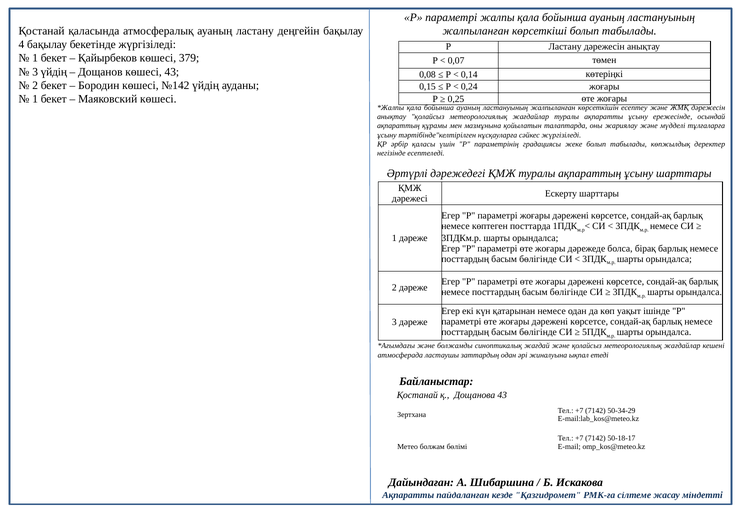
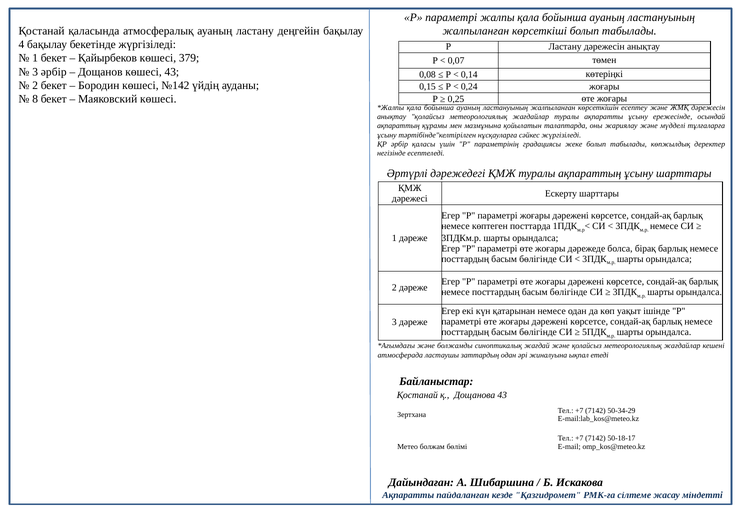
3 үйдің: үйдің -> әрбір
1 at (35, 99): 1 -> 8
